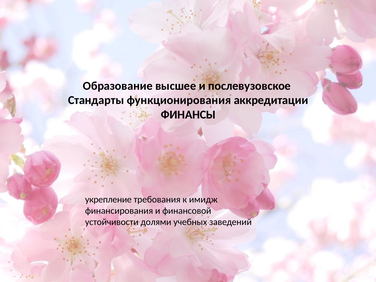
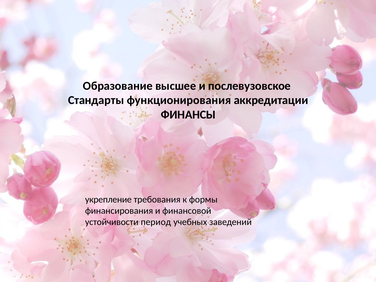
имидж: имидж -> формы
долями: долями -> период
